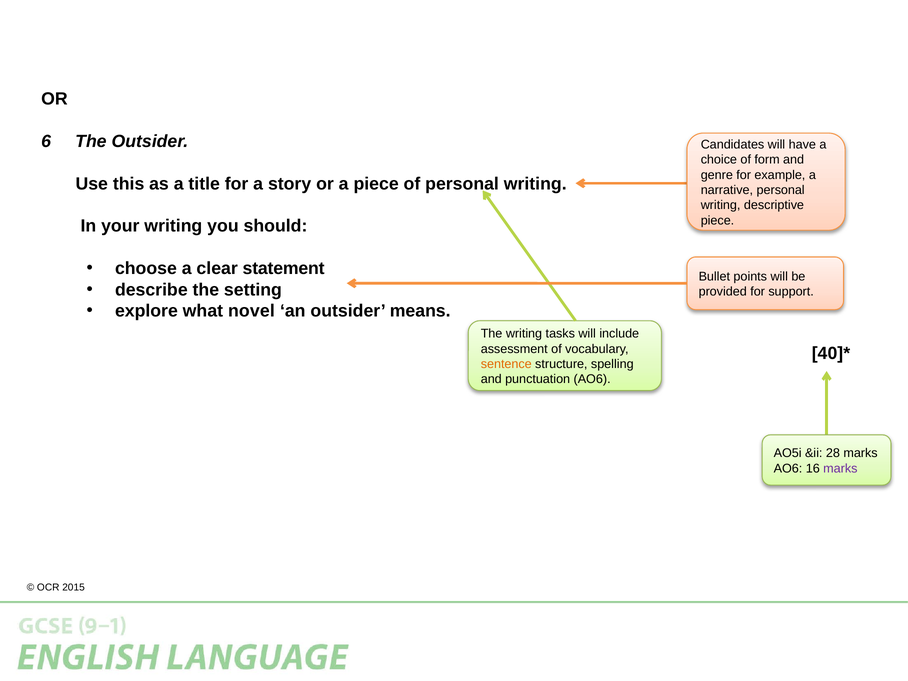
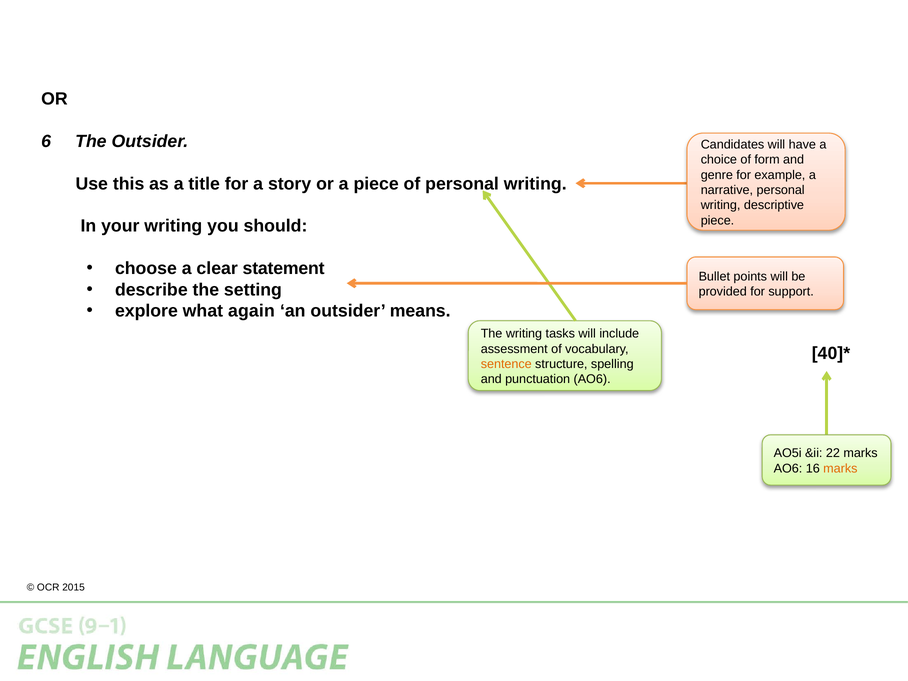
novel: novel -> again
28: 28 -> 22
marks at (840, 468) colour: purple -> orange
